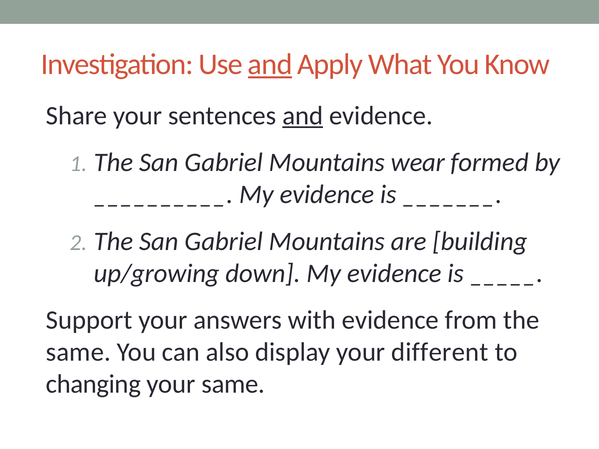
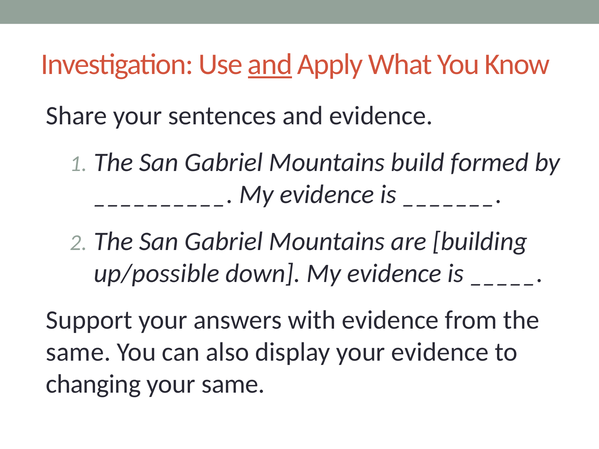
and at (303, 116) underline: present -> none
wear: wear -> build
up/growing: up/growing -> up/possible
your different: different -> evidence
